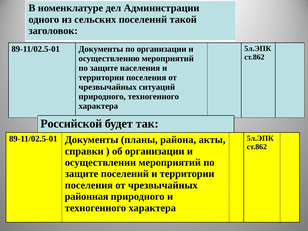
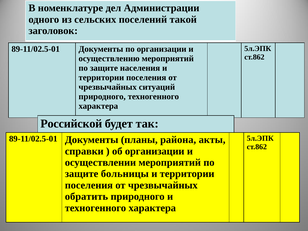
защите поселений: поселений -> больницы
районная: районная -> обратить
